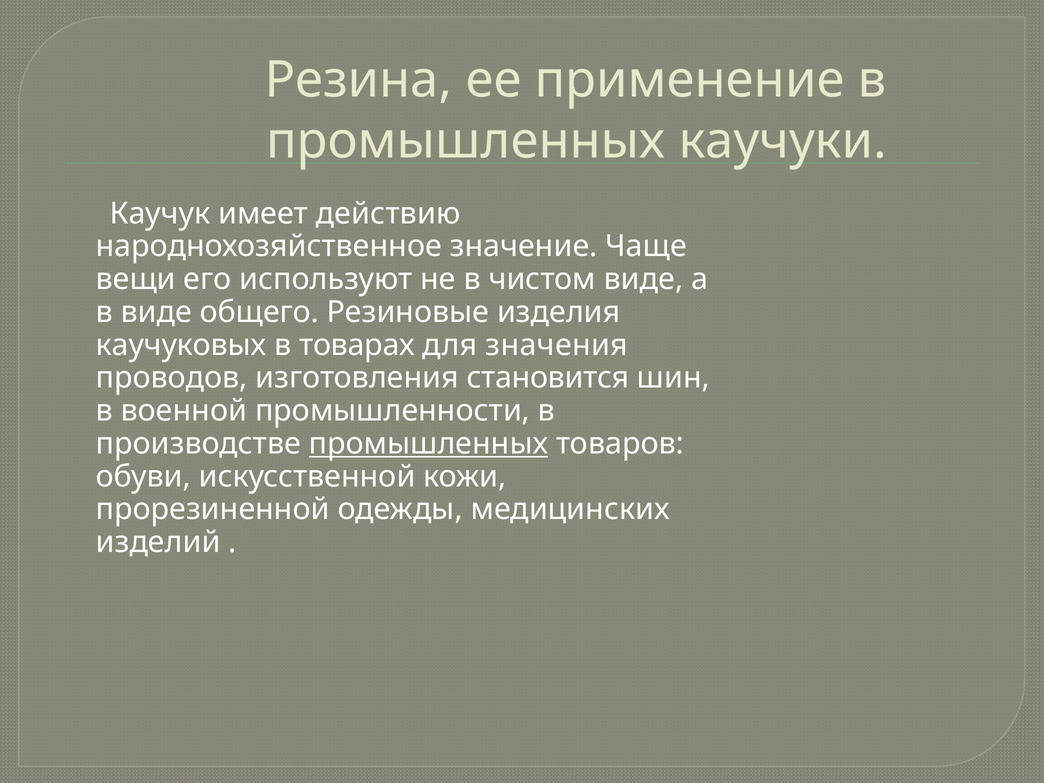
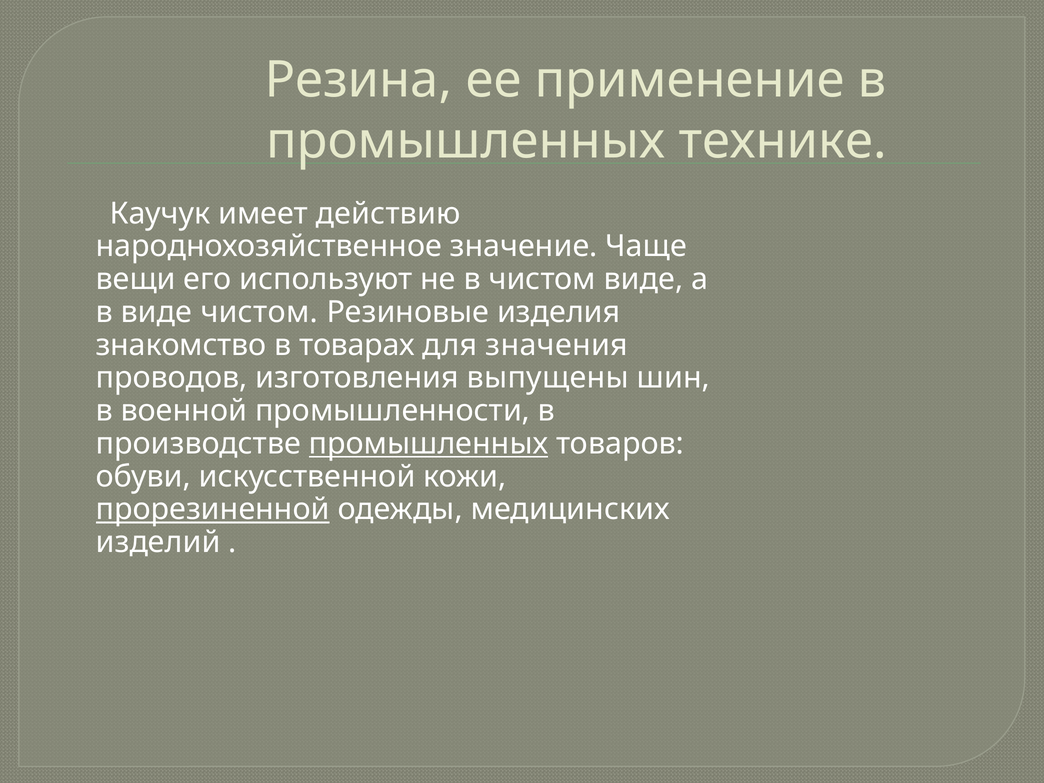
каучуки: каучуки -> технике
виде общего: общего -> чистом
каучуковых: каучуковых -> знакомство
становится: становится -> выпущены
прорезиненной underline: none -> present
